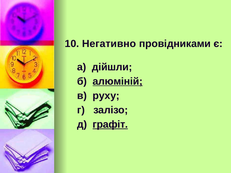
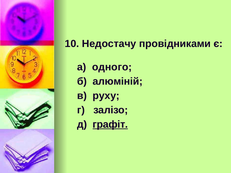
Негативно: Негативно -> Недостачу
дійшли: дійшли -> одного
алюміній underline: present -> none
